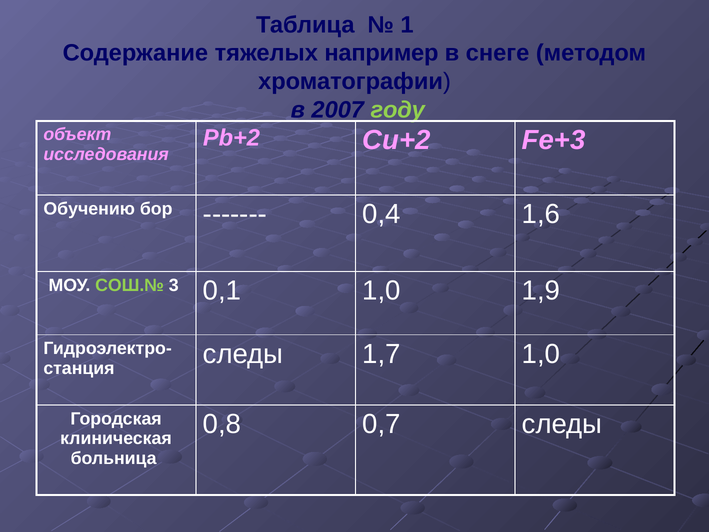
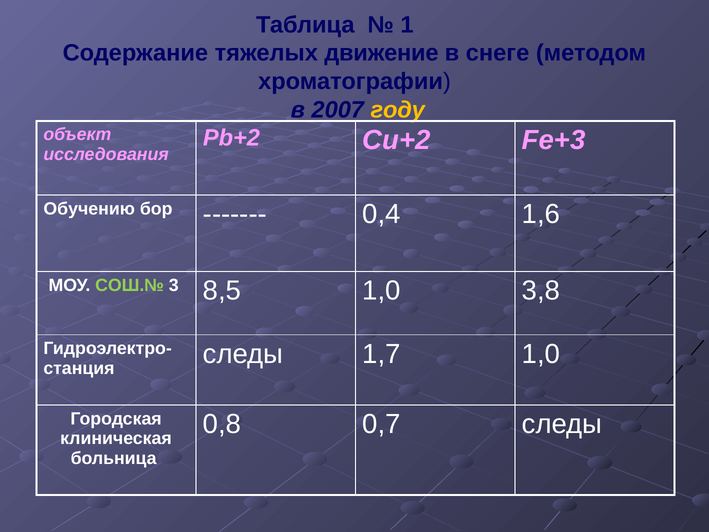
например: например -> движение
году colour: light green -> yellow
0,1: 0,1 -> 8,5
1,9: 1,9 -> 3,8
